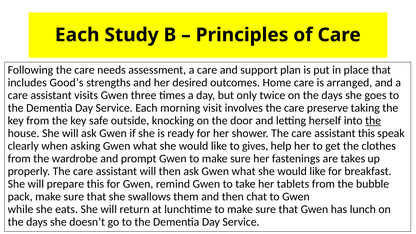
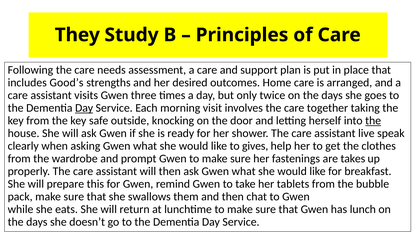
Each at (77, 35): Each -> They
Day at (84, 108) underline: none -> present
preserve: preserve -> together
assistant this: this -> live
